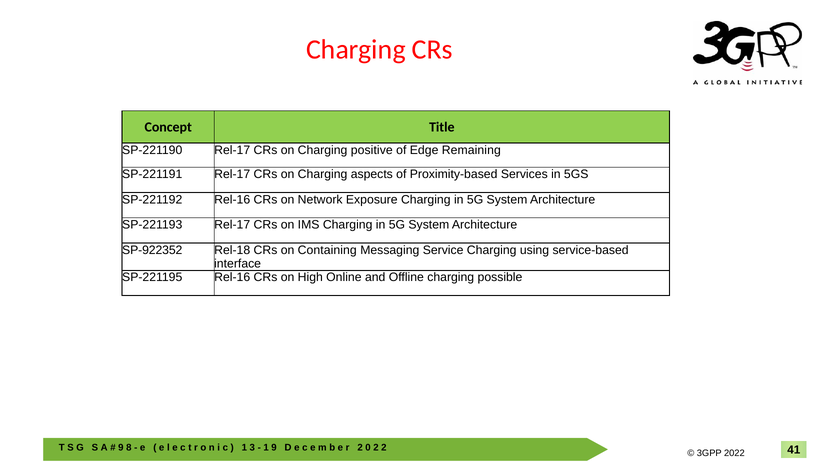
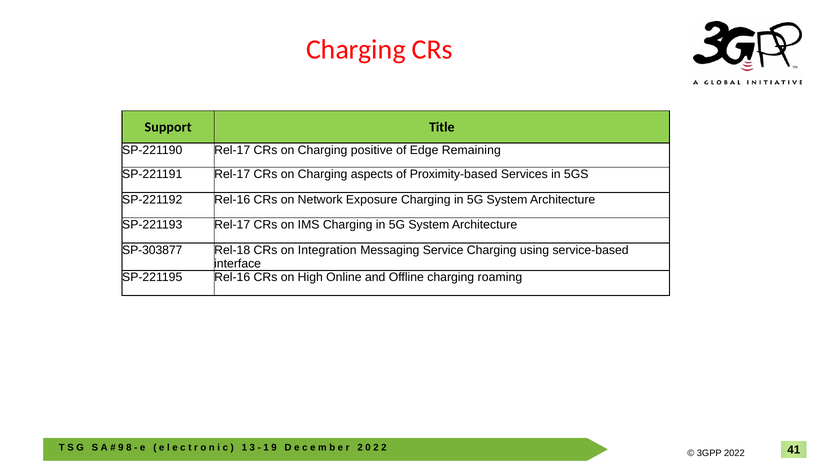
Concept: Concept -> Support
SP-922352: SP-922352 -> SP-303877
Containing: Containing -> Integration
possible: possible -> roaming
